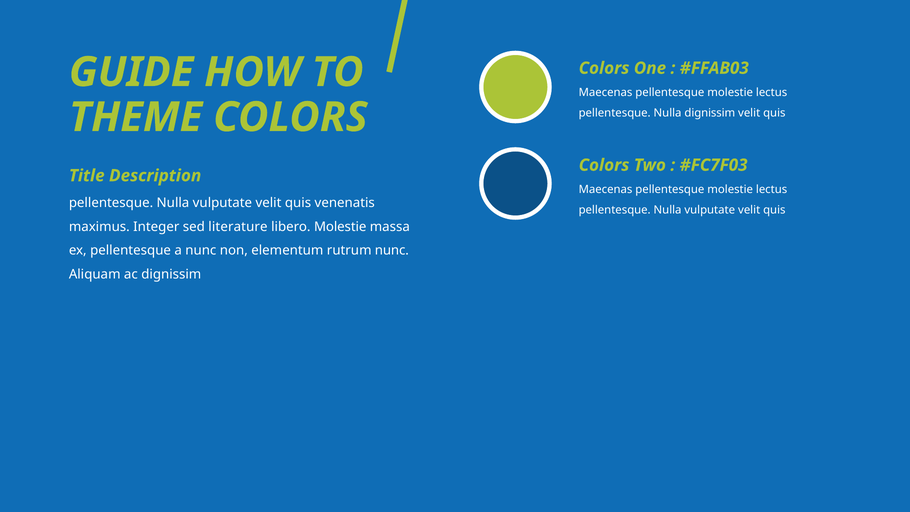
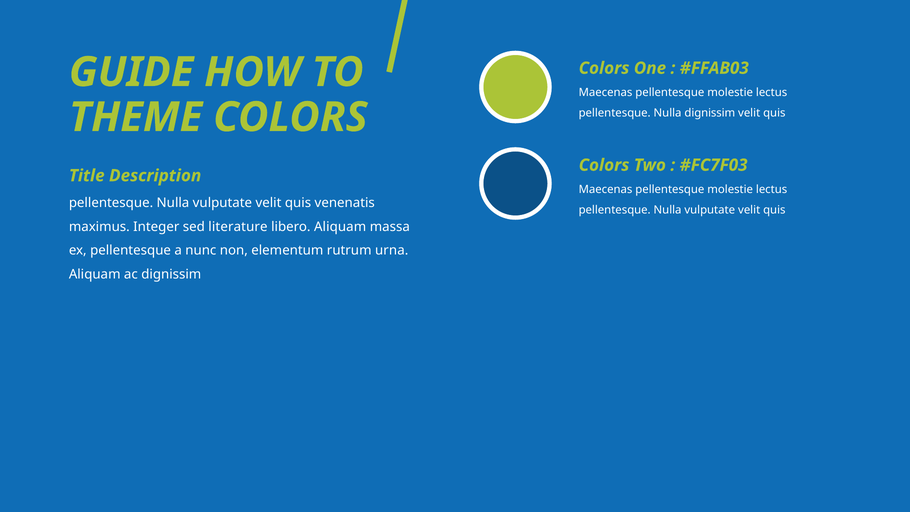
libero Molestie: Molestie -> Aliquam
rutrum nunc: nunc -> urna
